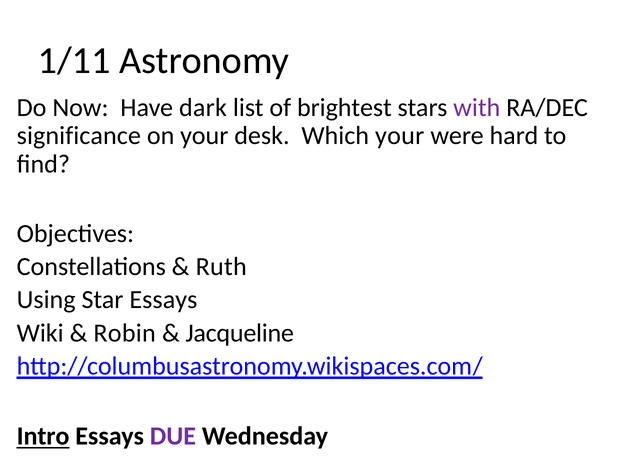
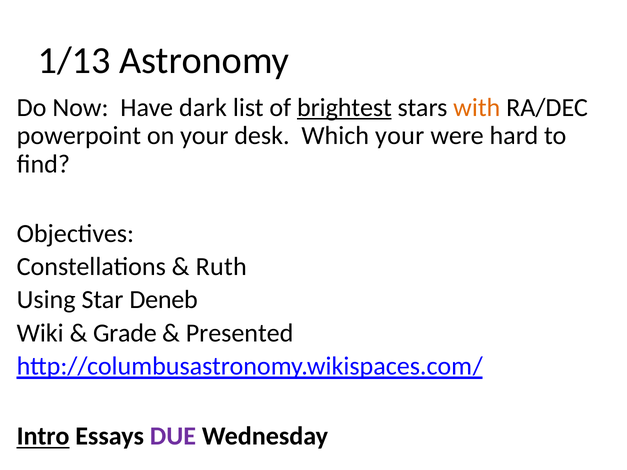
1/11: 1/11 -> 1/13
brightest underline: none -> present
with colour: purple -> orange
significance: significance -> powerpoint
Star Essays: Essays -> Deneb
Robin: Robin -> Grade
Jacqueline: Jacqueline -> Presented
